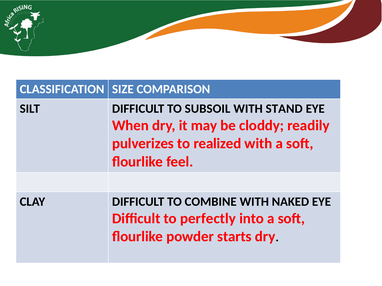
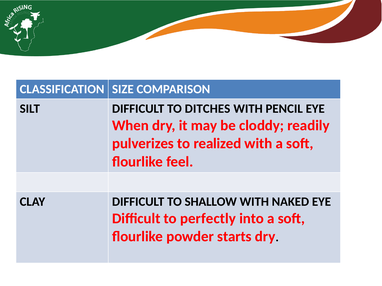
SUBSOIL: SUBSOIL -> DITCHES
STAND: STAND -> PENCIL
COMBINE: COMBINE -> SHALLOW
